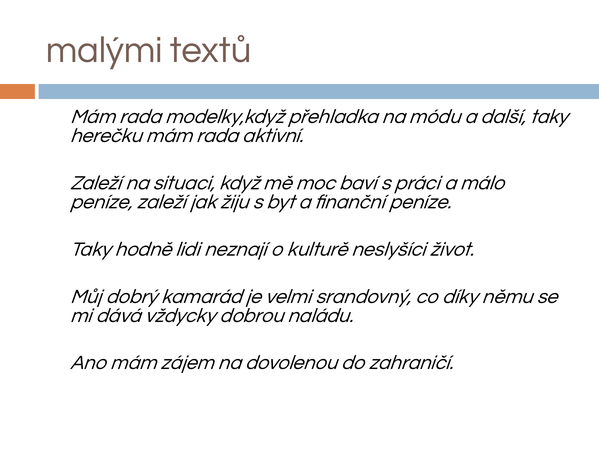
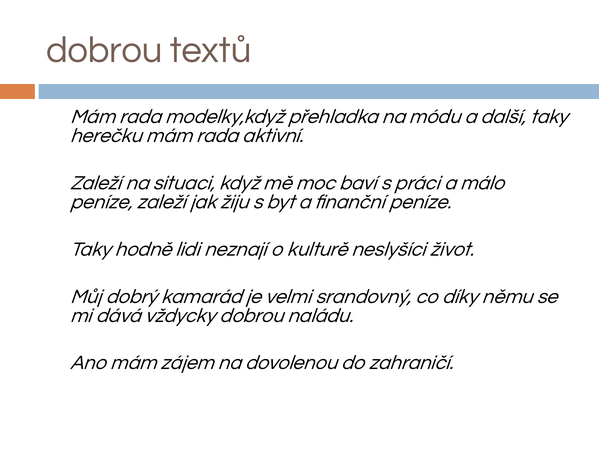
malými at (104, 50): malými -> dobrou
